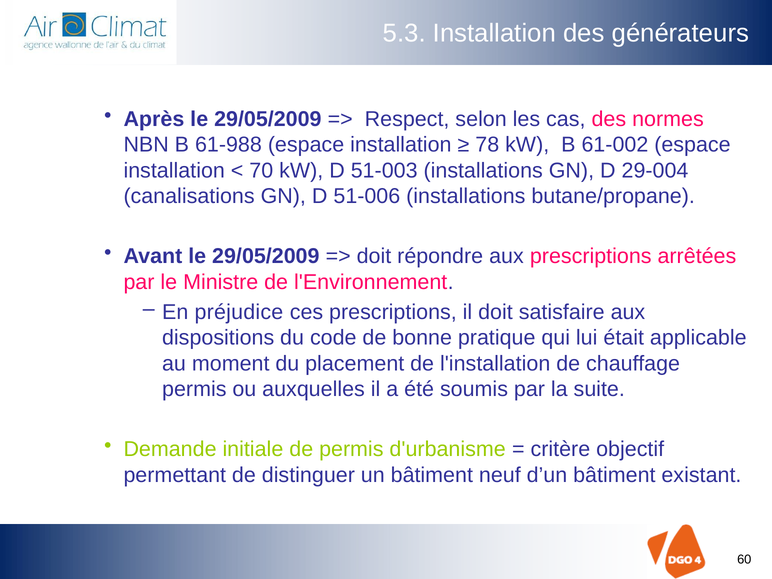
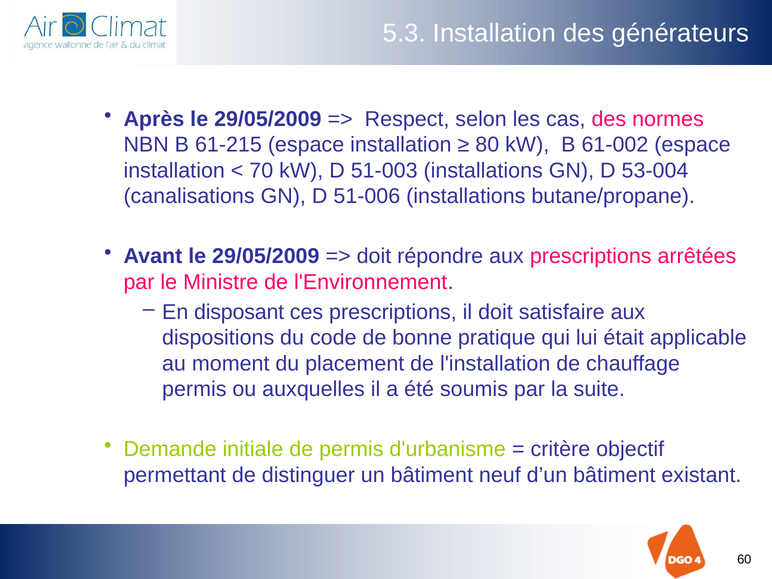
61-988: 61-988 -> 61-215
78: 78 -> 80
29-004: 29-004 -> 53-004
préjudice: préjudice -> disposant
